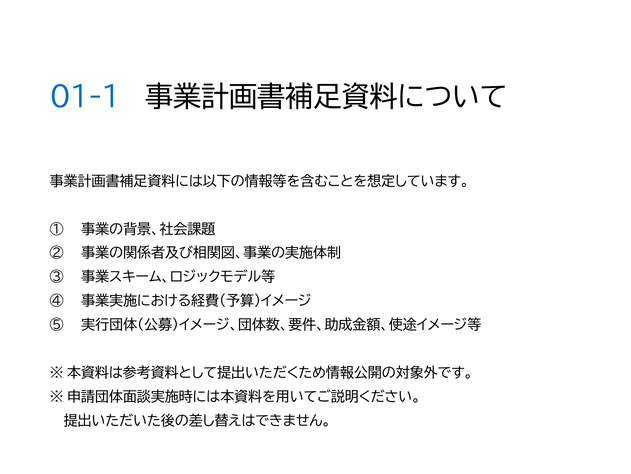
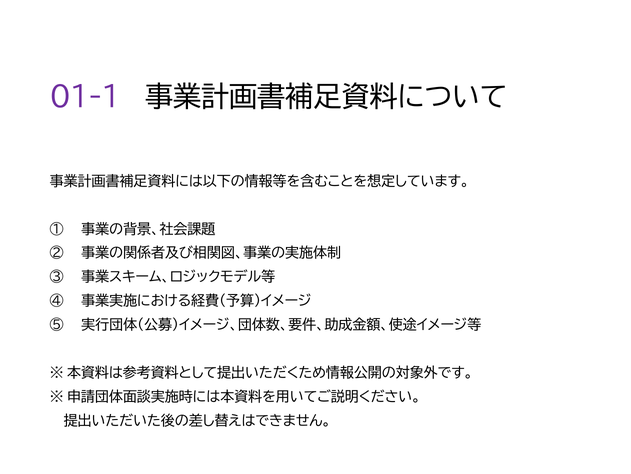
01-1 colour: blue -> purple
